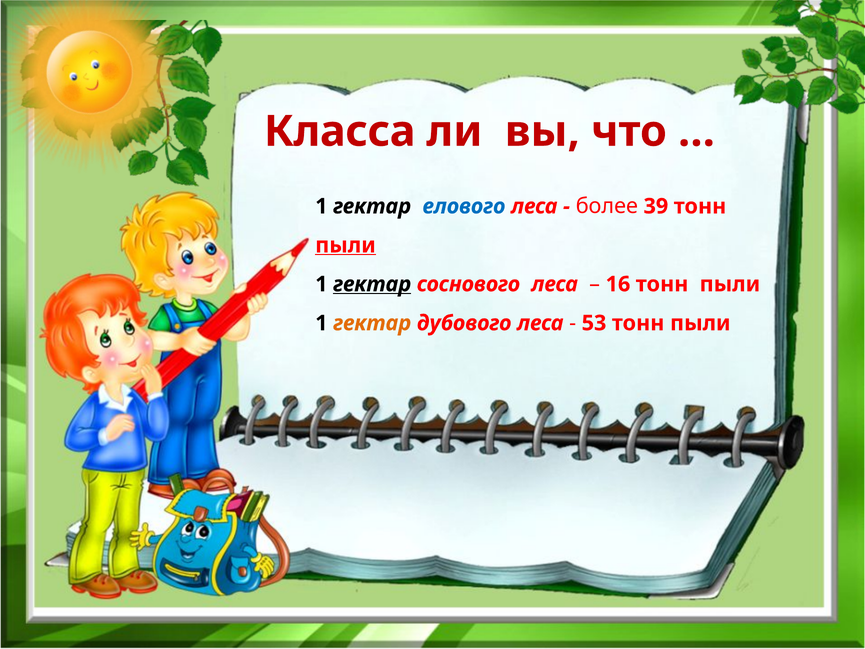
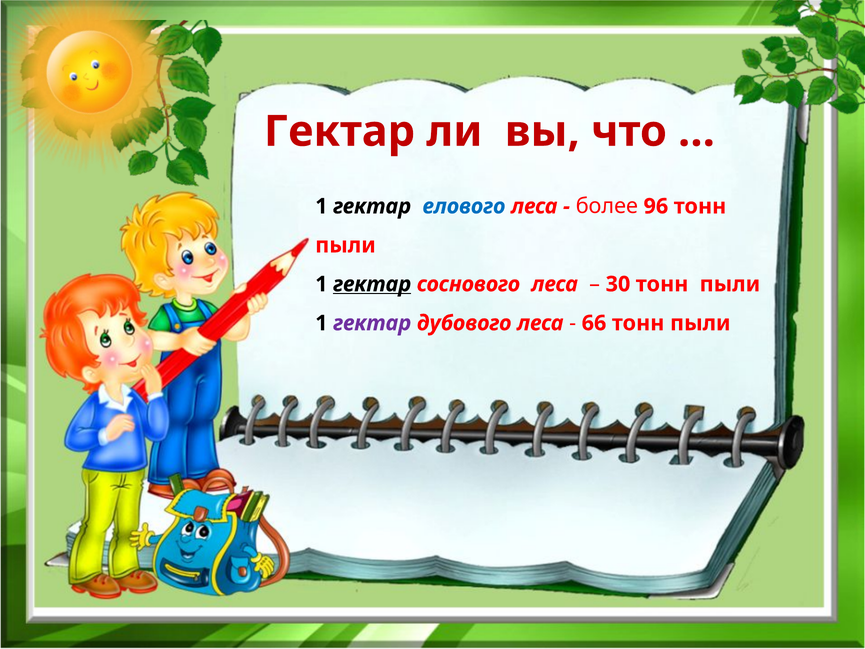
Класса at (340, 131): Класса -> Гектар
39: 39 -> 96
пыли at (346, 245) underline: present -> none
16: 16 -> 30
гектар at (372, 323) colour: orange -> purple
53: 53 -> 66
